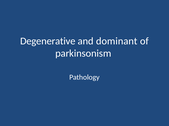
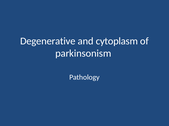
dominant: dominant -> cytoplasm
